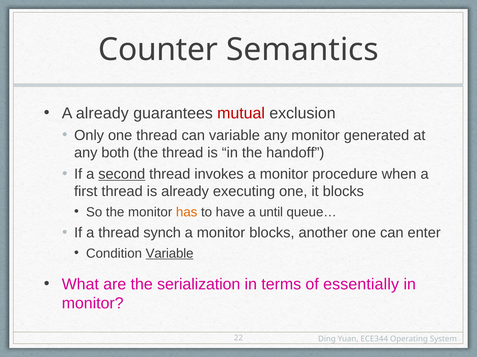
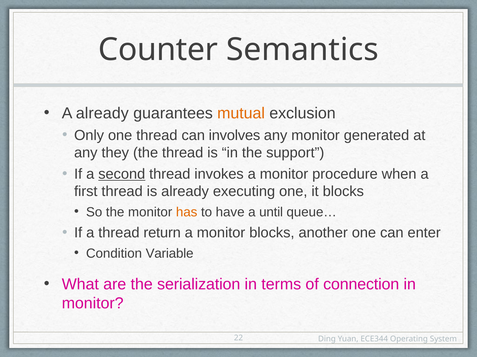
mutual colour: red -> orange
can variable: variable -> involves
both: both -> they
handoff: handoff -> support
synch: synch -> return
Variable at (170, 254) underline: present -> none
essentially: essentially -> connection
